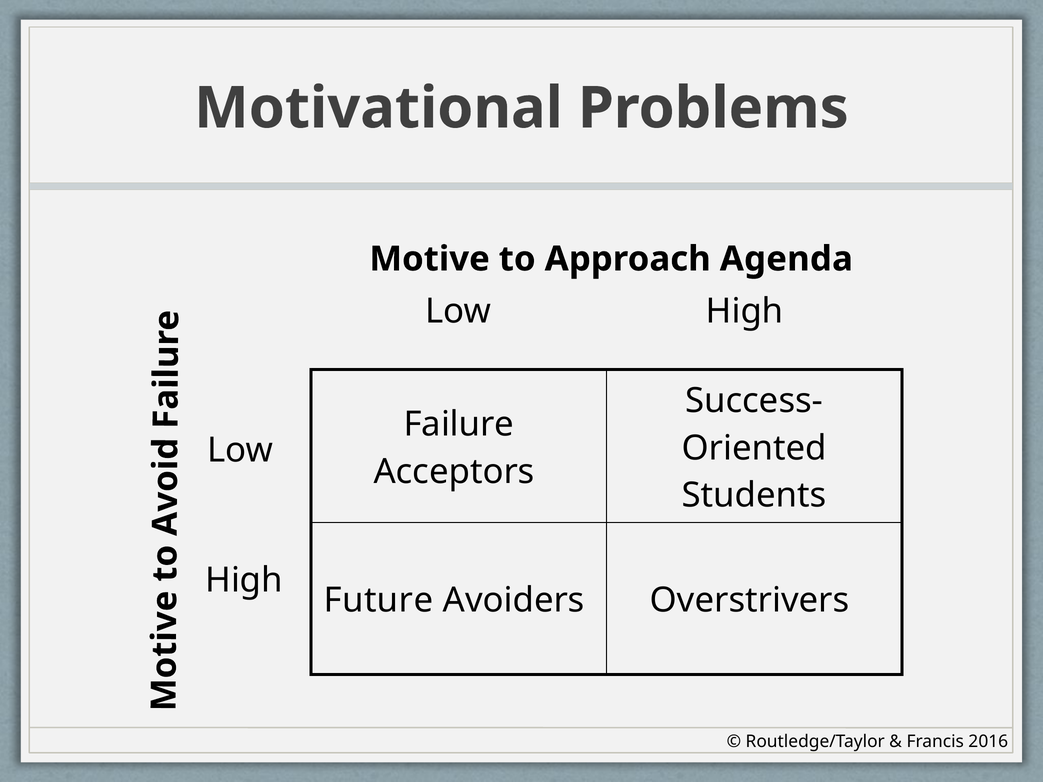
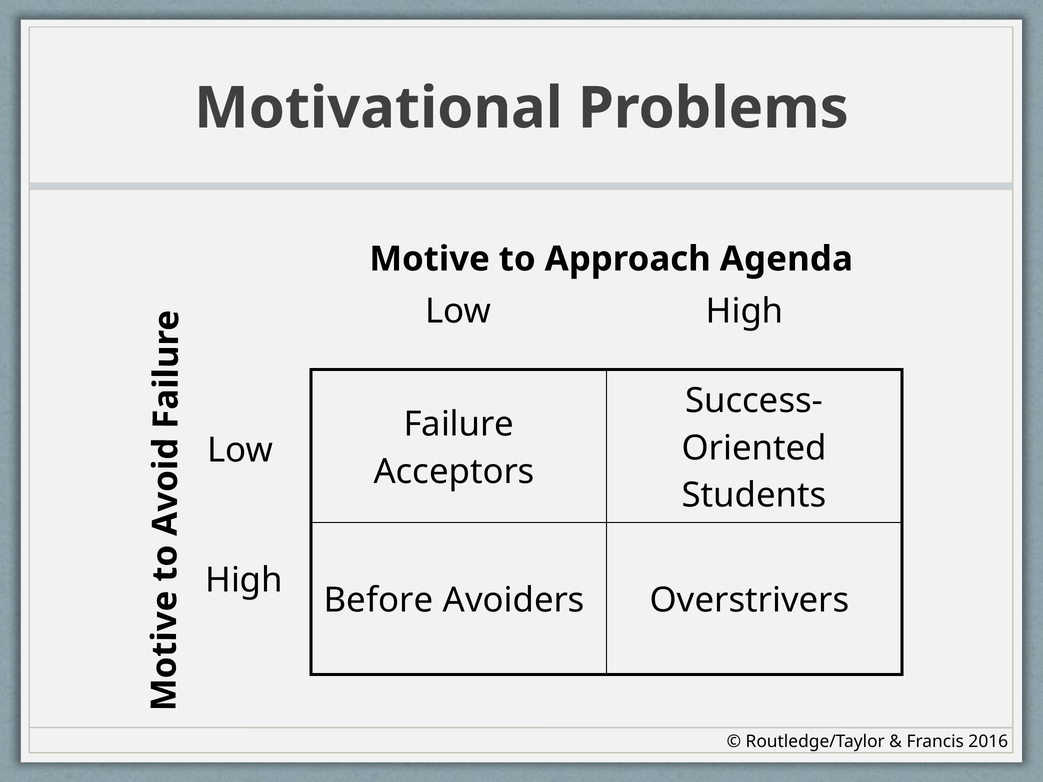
Future: Future -> Before
